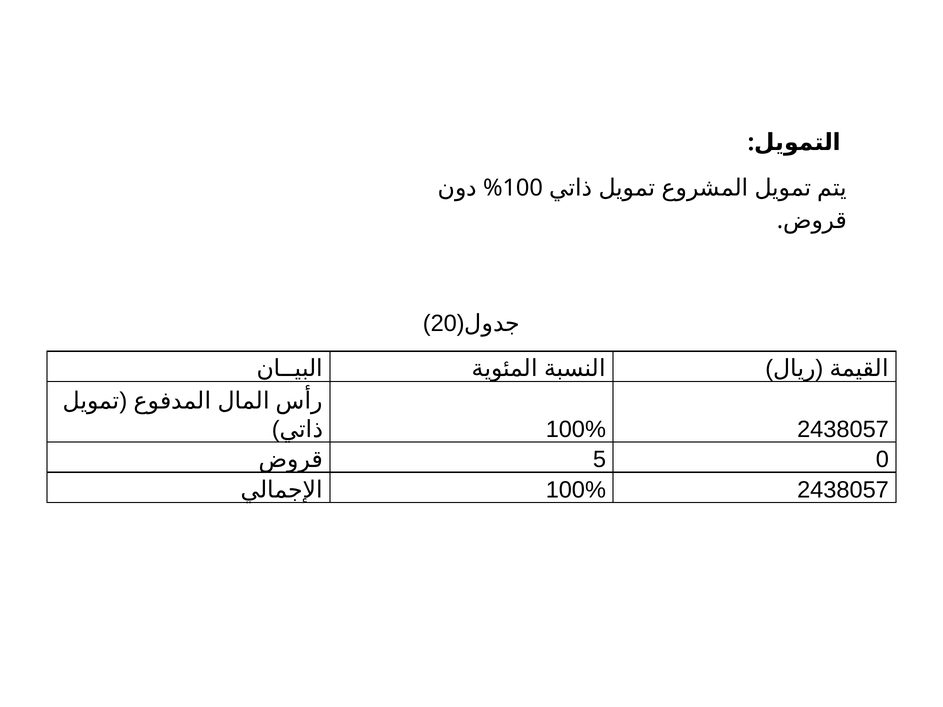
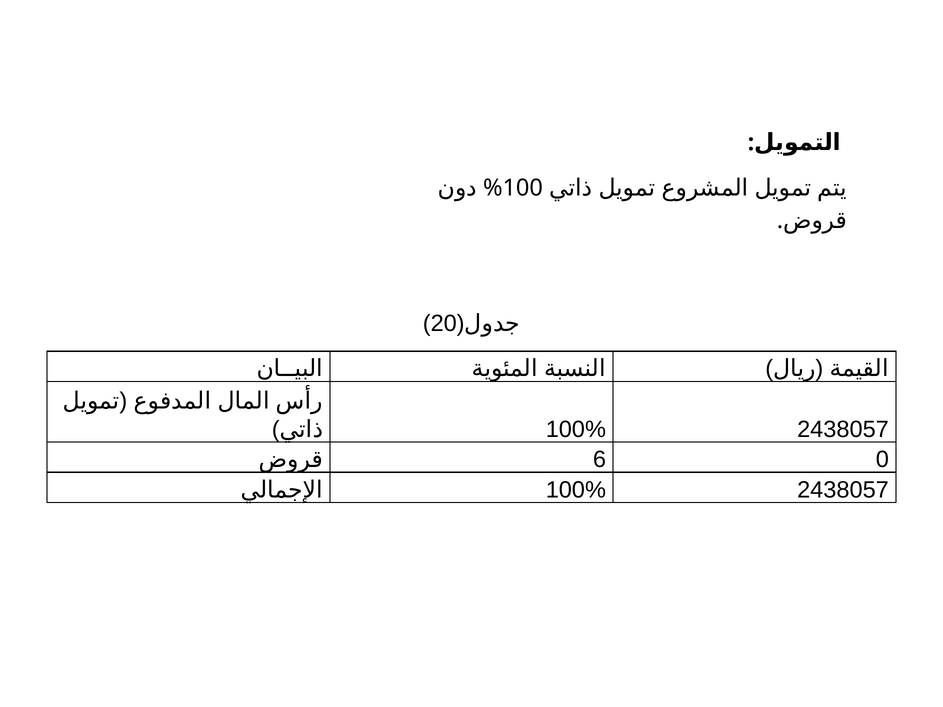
5: 5 -> 6
